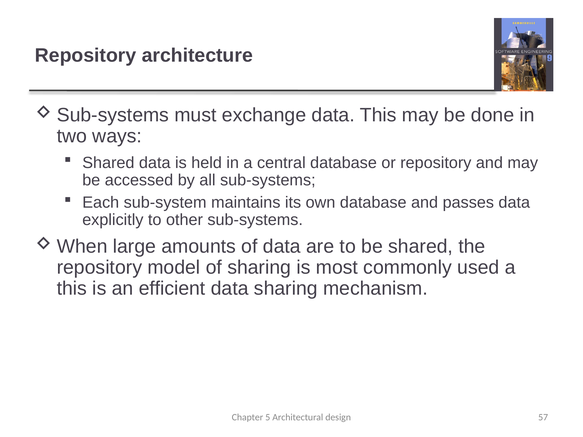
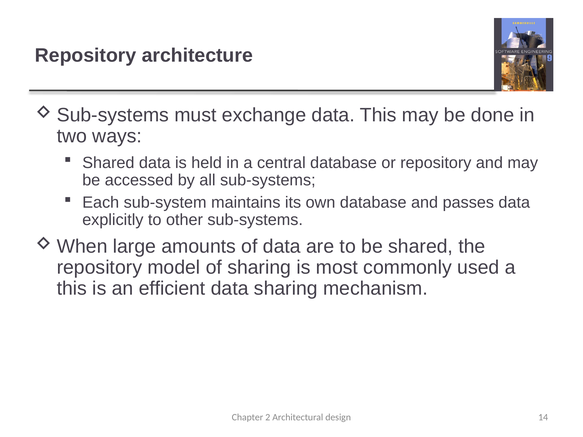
5: 5 -> 2
57: 57 -> 14
